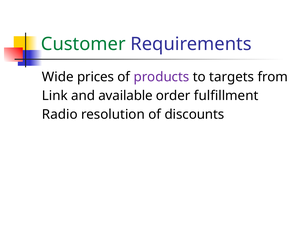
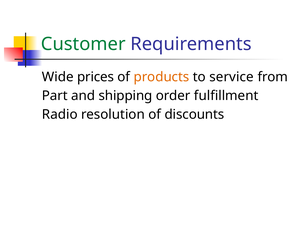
products colour: purple -> orange
targets: targets -> service
Link: Link -> Part
available: available -> shipping
